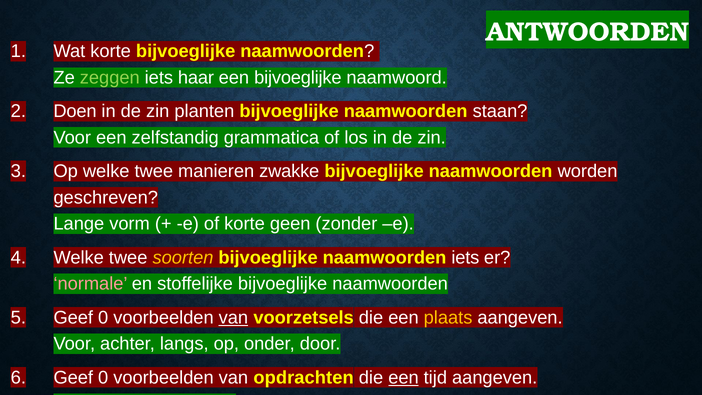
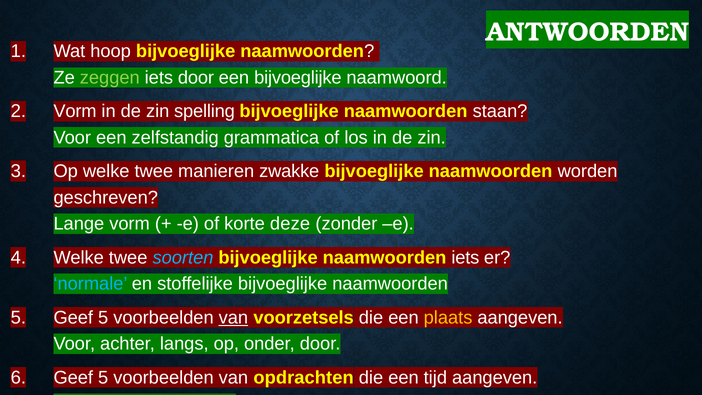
Wat korte: korte -> hoop
iets haar: haar -> door
Doen at (75, 111): Doen -> Vorm
planten: planten -> spelling
geen: geen -> deze
soorten colour: yellow -> light blue
normale colour: pink -> light blue
0 at (103, 317): 0 -> 5
0 at (103, 377): 0 -> 5
een at (403, 377) underline: present -> none
